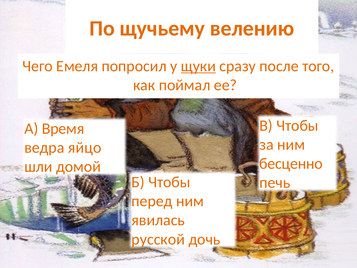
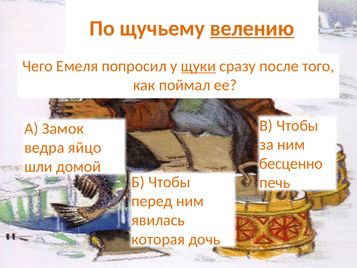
велению underline: none -> present
Время: Время -> Замок
русской: русской -> которая
